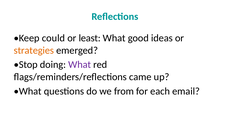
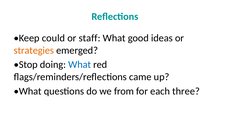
least: least -> staff
What at (80, 65) colour: purple -> blue
email: email -> three
